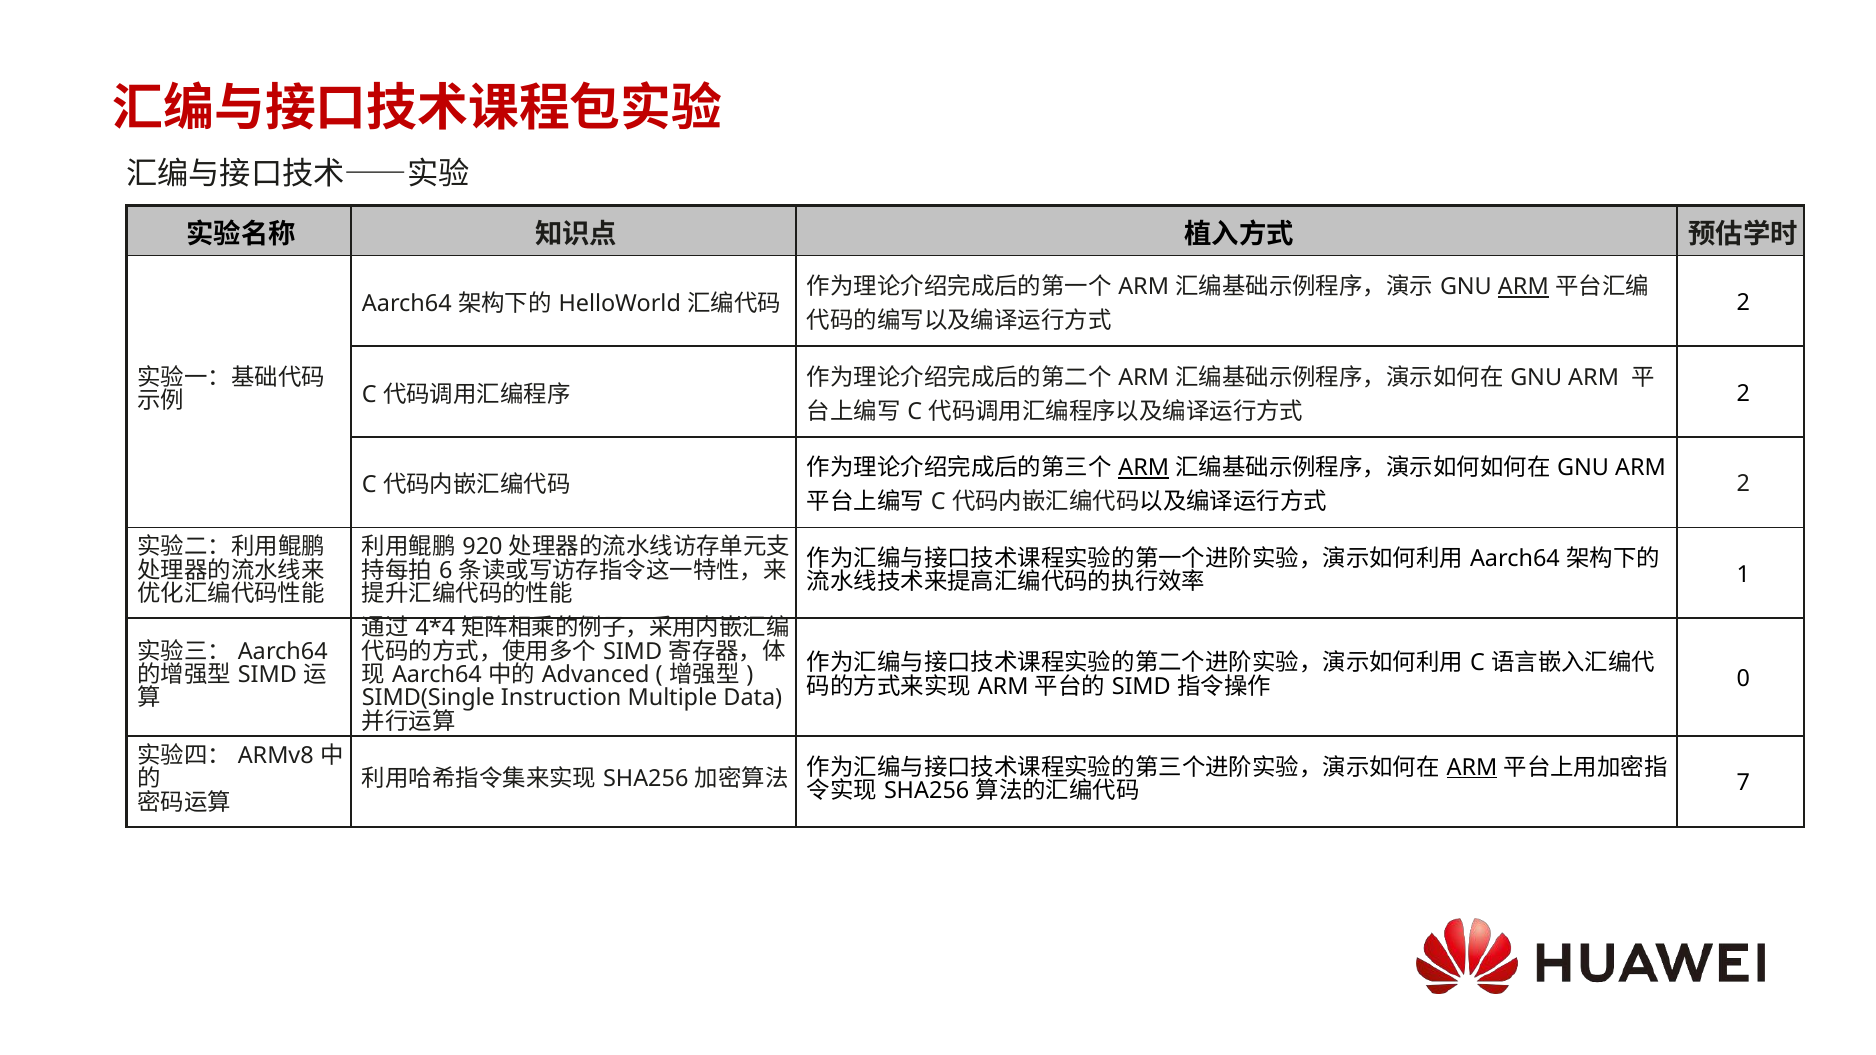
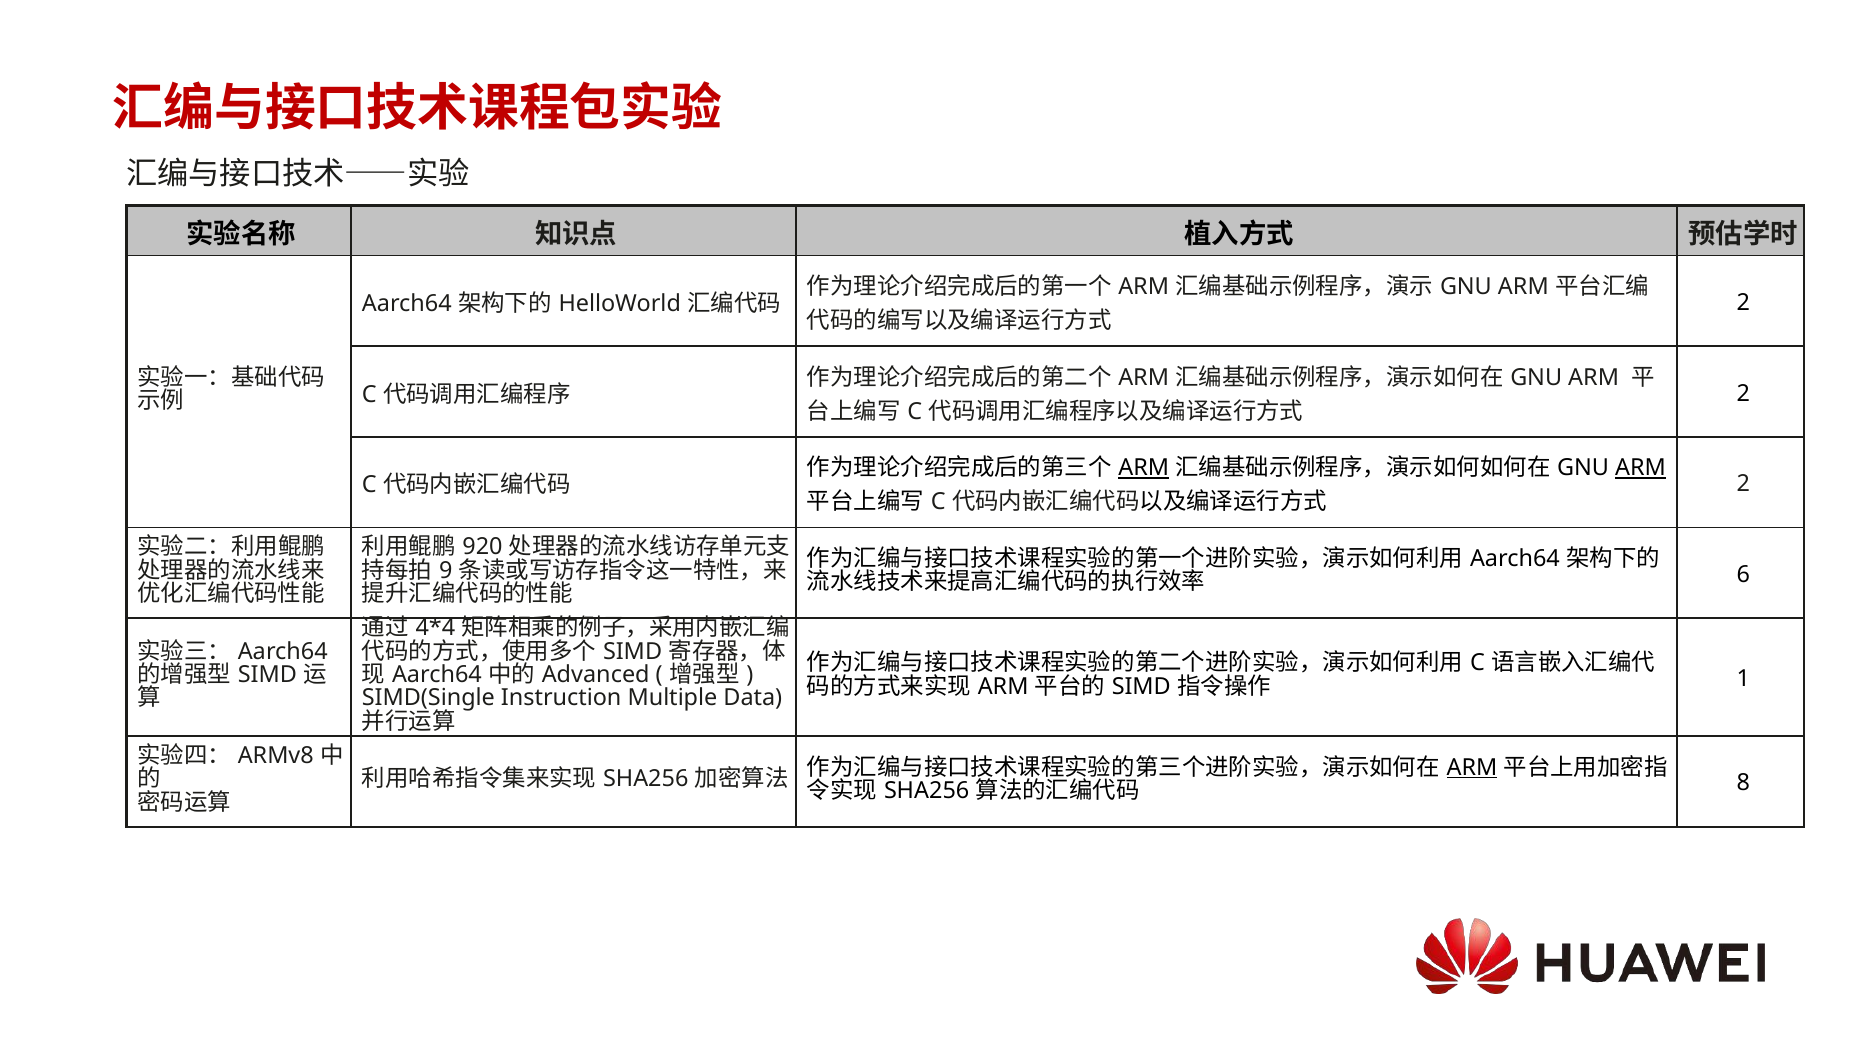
ARM at (1523, 287) underline: present -> none
ARM at (1641, 468) underline: none -> present
6: 6 -> 9
1: 1 -> 6
0: 0 -> 1
7: 7 -> 8
